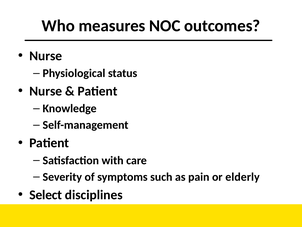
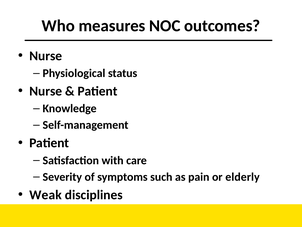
Select: Select -> Weak
